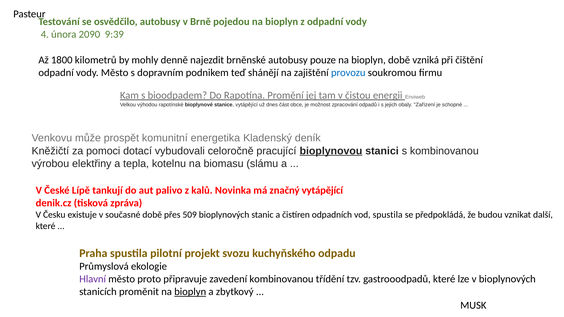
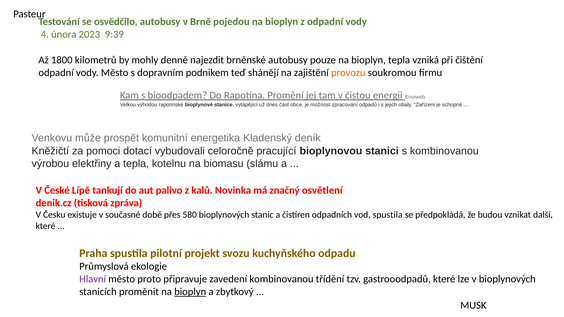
2090: 2090 -> 2023
bioplyn době: době -> tepla
provozu colour: blue -> orange
bioplynovou underline: present -> none
značný vytápějící: vytápějící -> osvětlení
509: 509 -> 580
